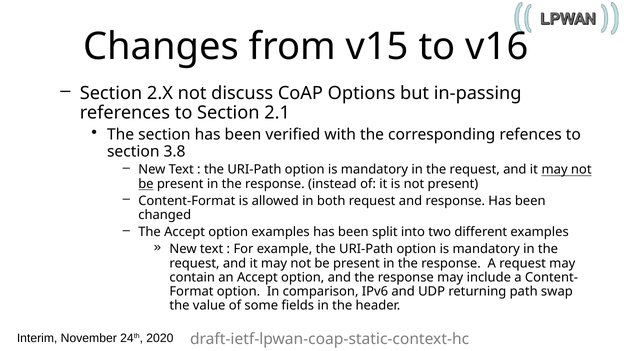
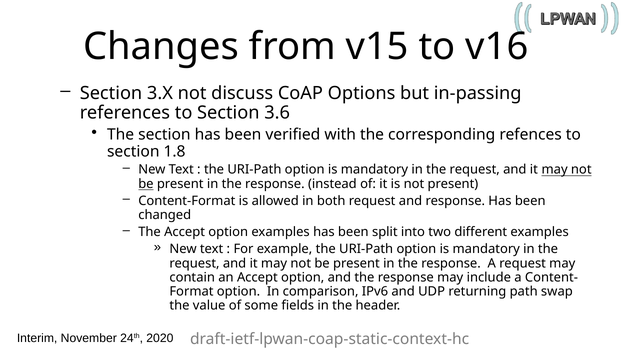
2.X: 2.X -> 3.X
2.1: 2.1 -> 3.6
3.8: 3.8 -> 1.8
